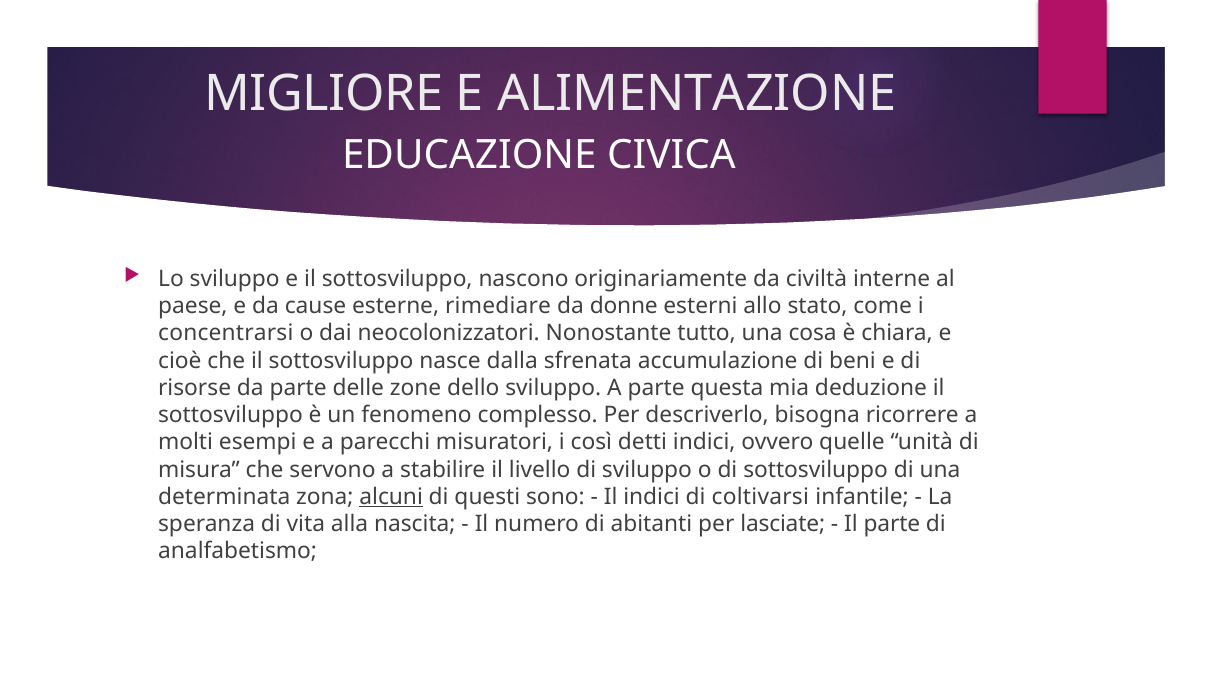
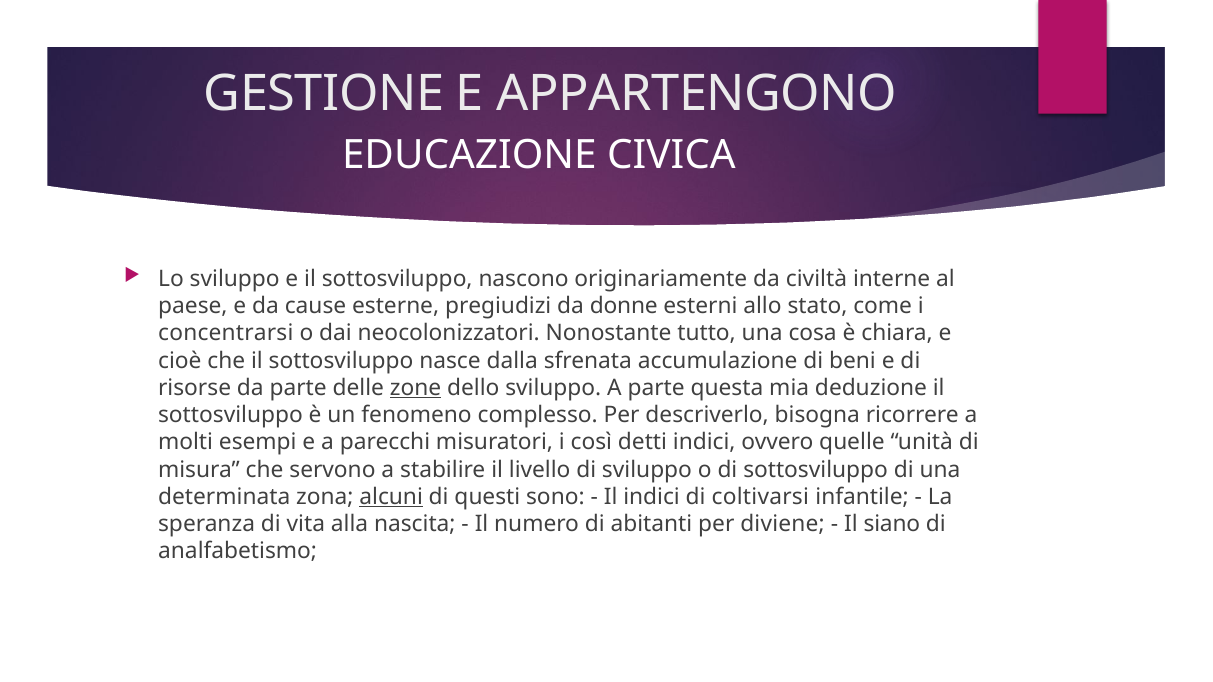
MIGLIORE: MIGLIORE -> GESTIONE
ALIMENTAZIONE: ALIMENTAZIONE -> APPARTENGONO
rimediare: rimediare -> pregiudizi
zone underline: none -> present
lasciate: lasciate -> diviene
Il parte: parte -> siano
